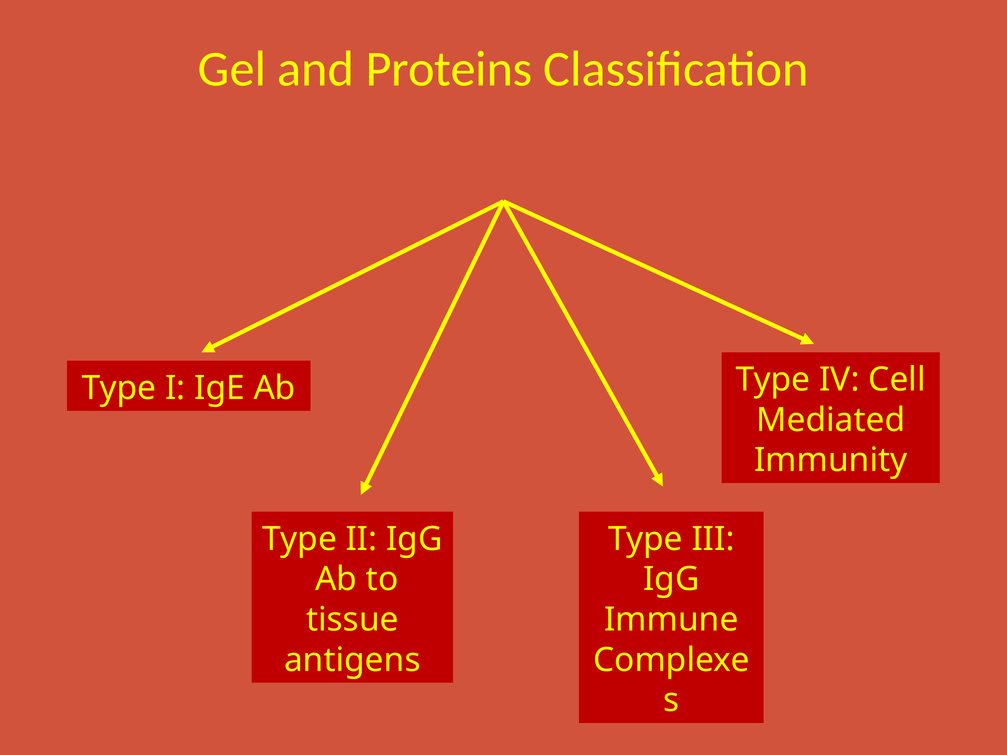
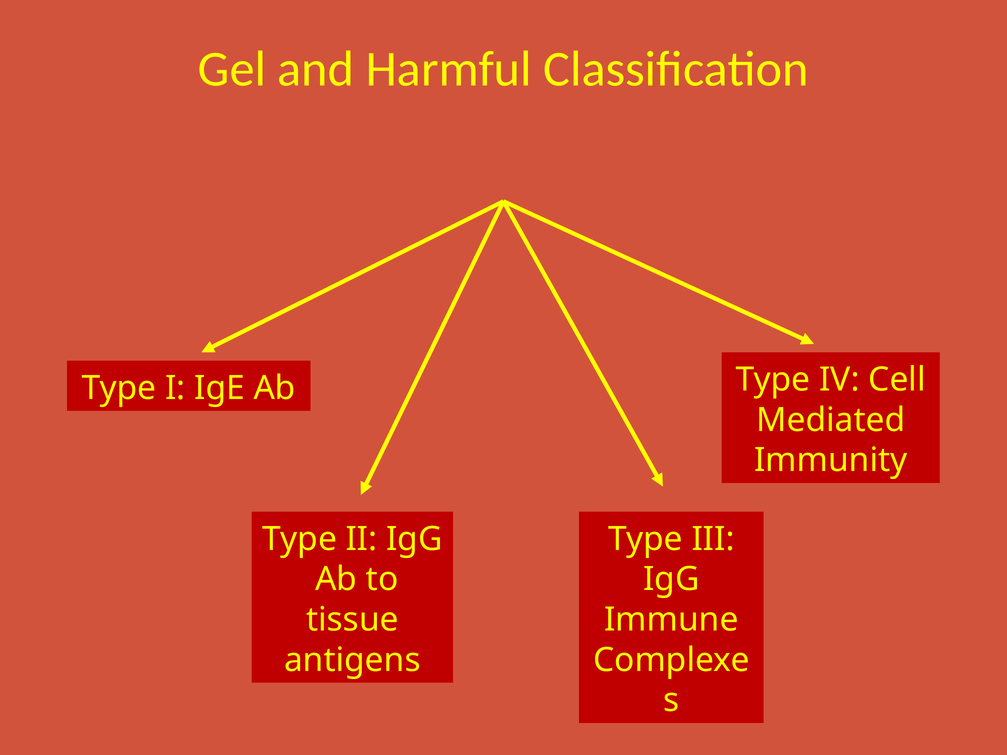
Proteins: Proteins -> Harmful
